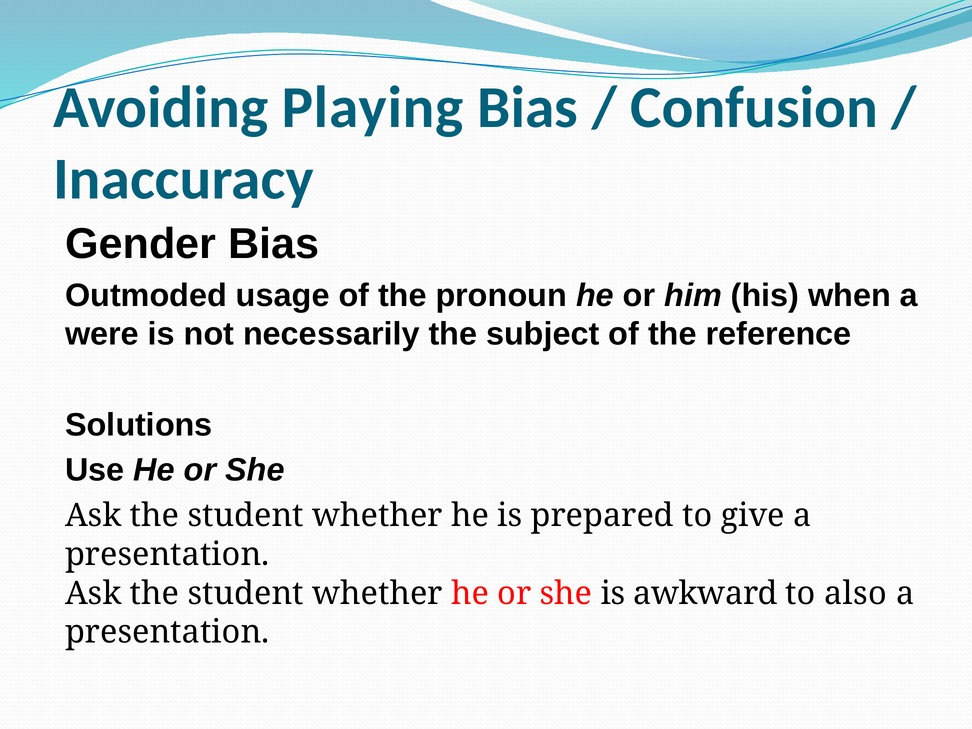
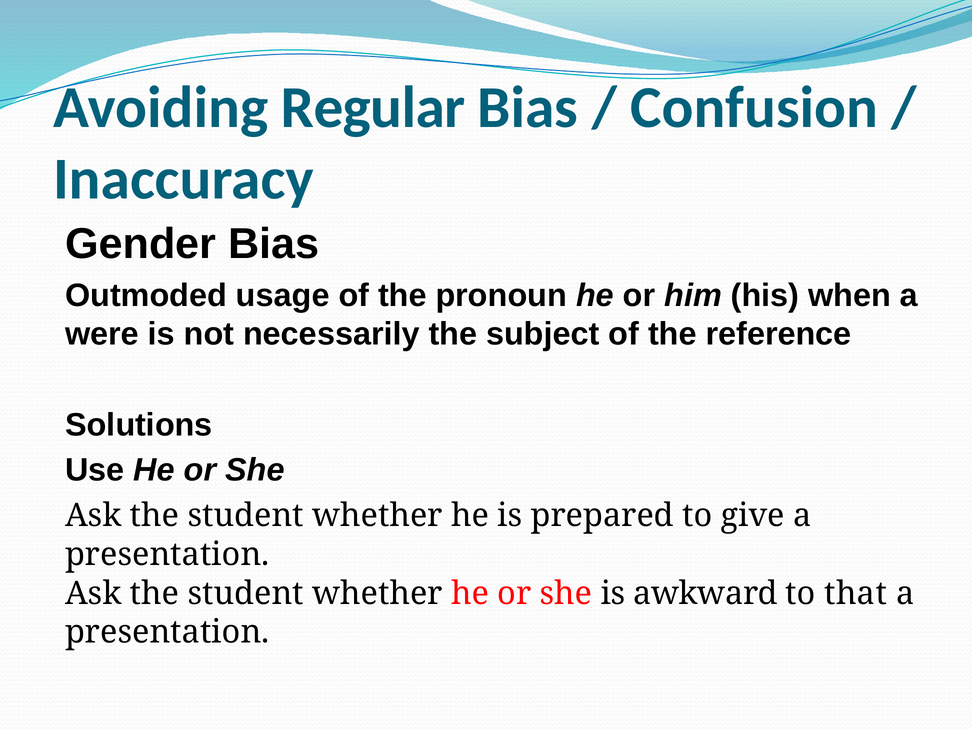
Playing: Playing -> Regular
also: also -> that
